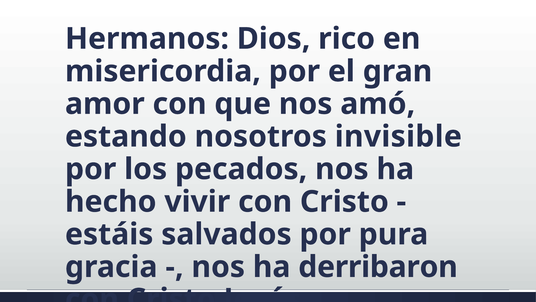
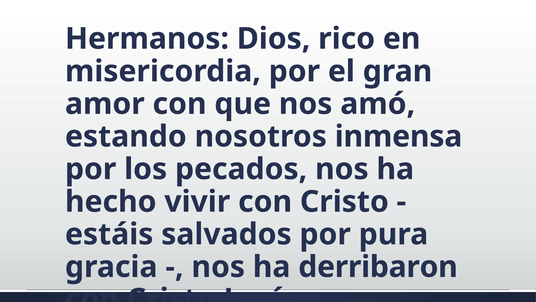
invisible: invisible -> inmensa
